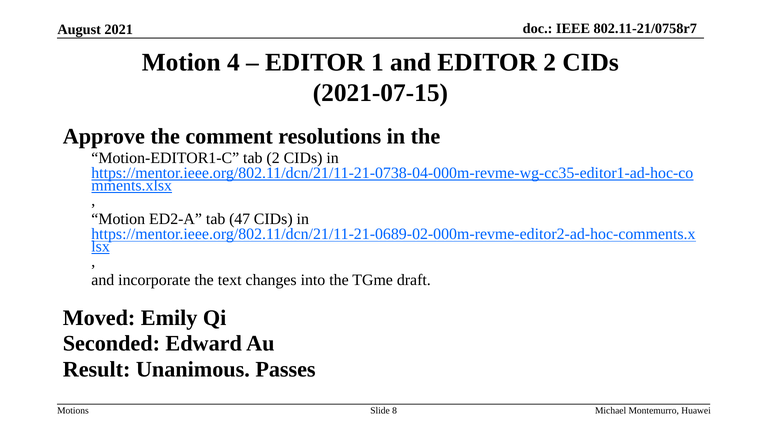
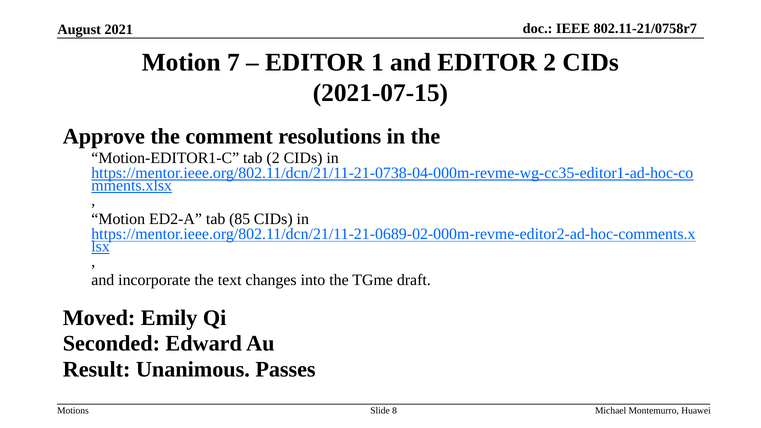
4: 4 -> 7
47: 47 -> 85
